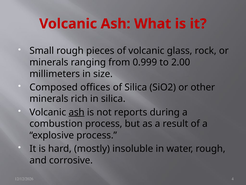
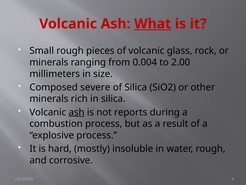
What underline: none -> present
0.999: 0.999 -> 0.004
offices: offices -> severe
